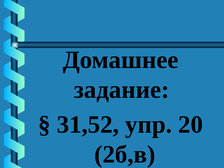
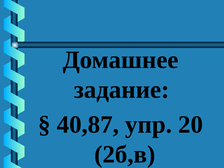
31,52: 31,52 -> 40,87
